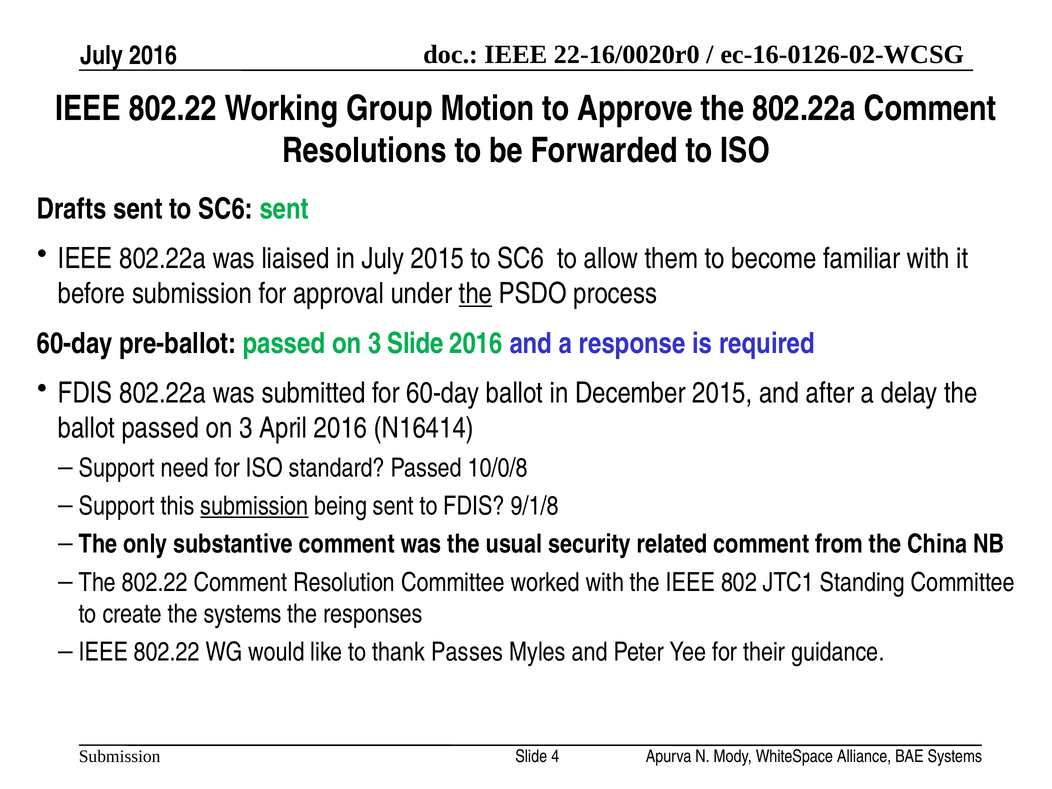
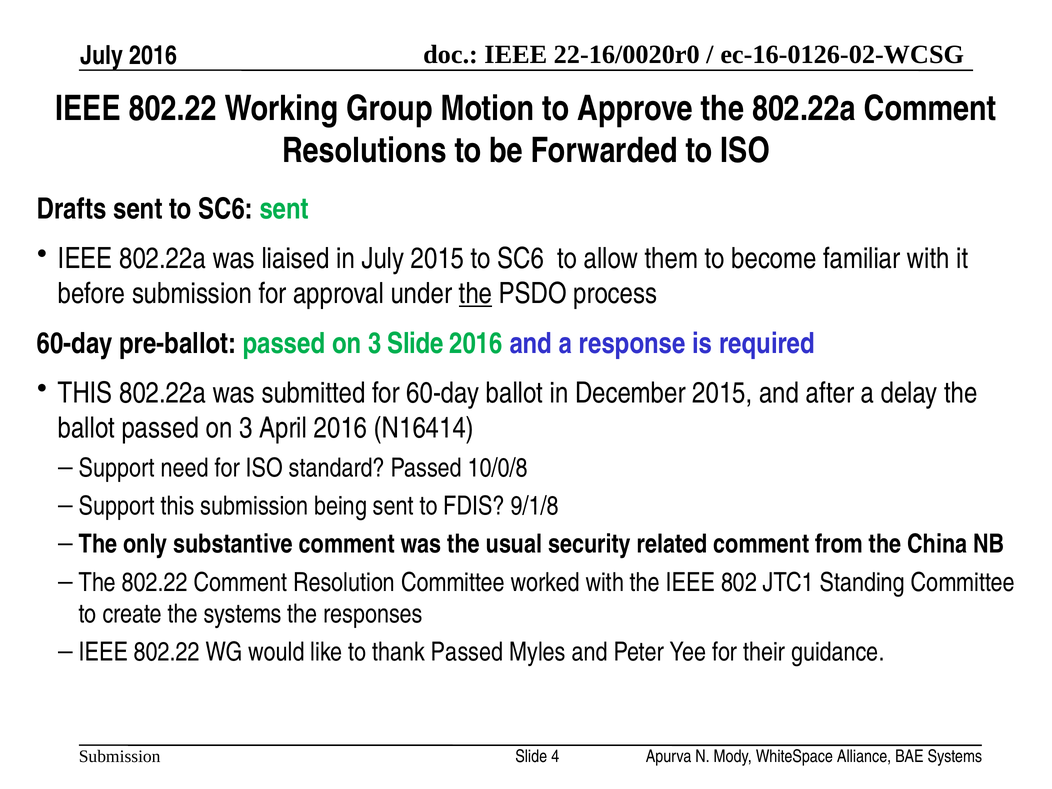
FDIS at (85, 393): FDIS -> THIS
submission at (254, 506) underline: present -> none
thank Passes: Passes -> Passed
